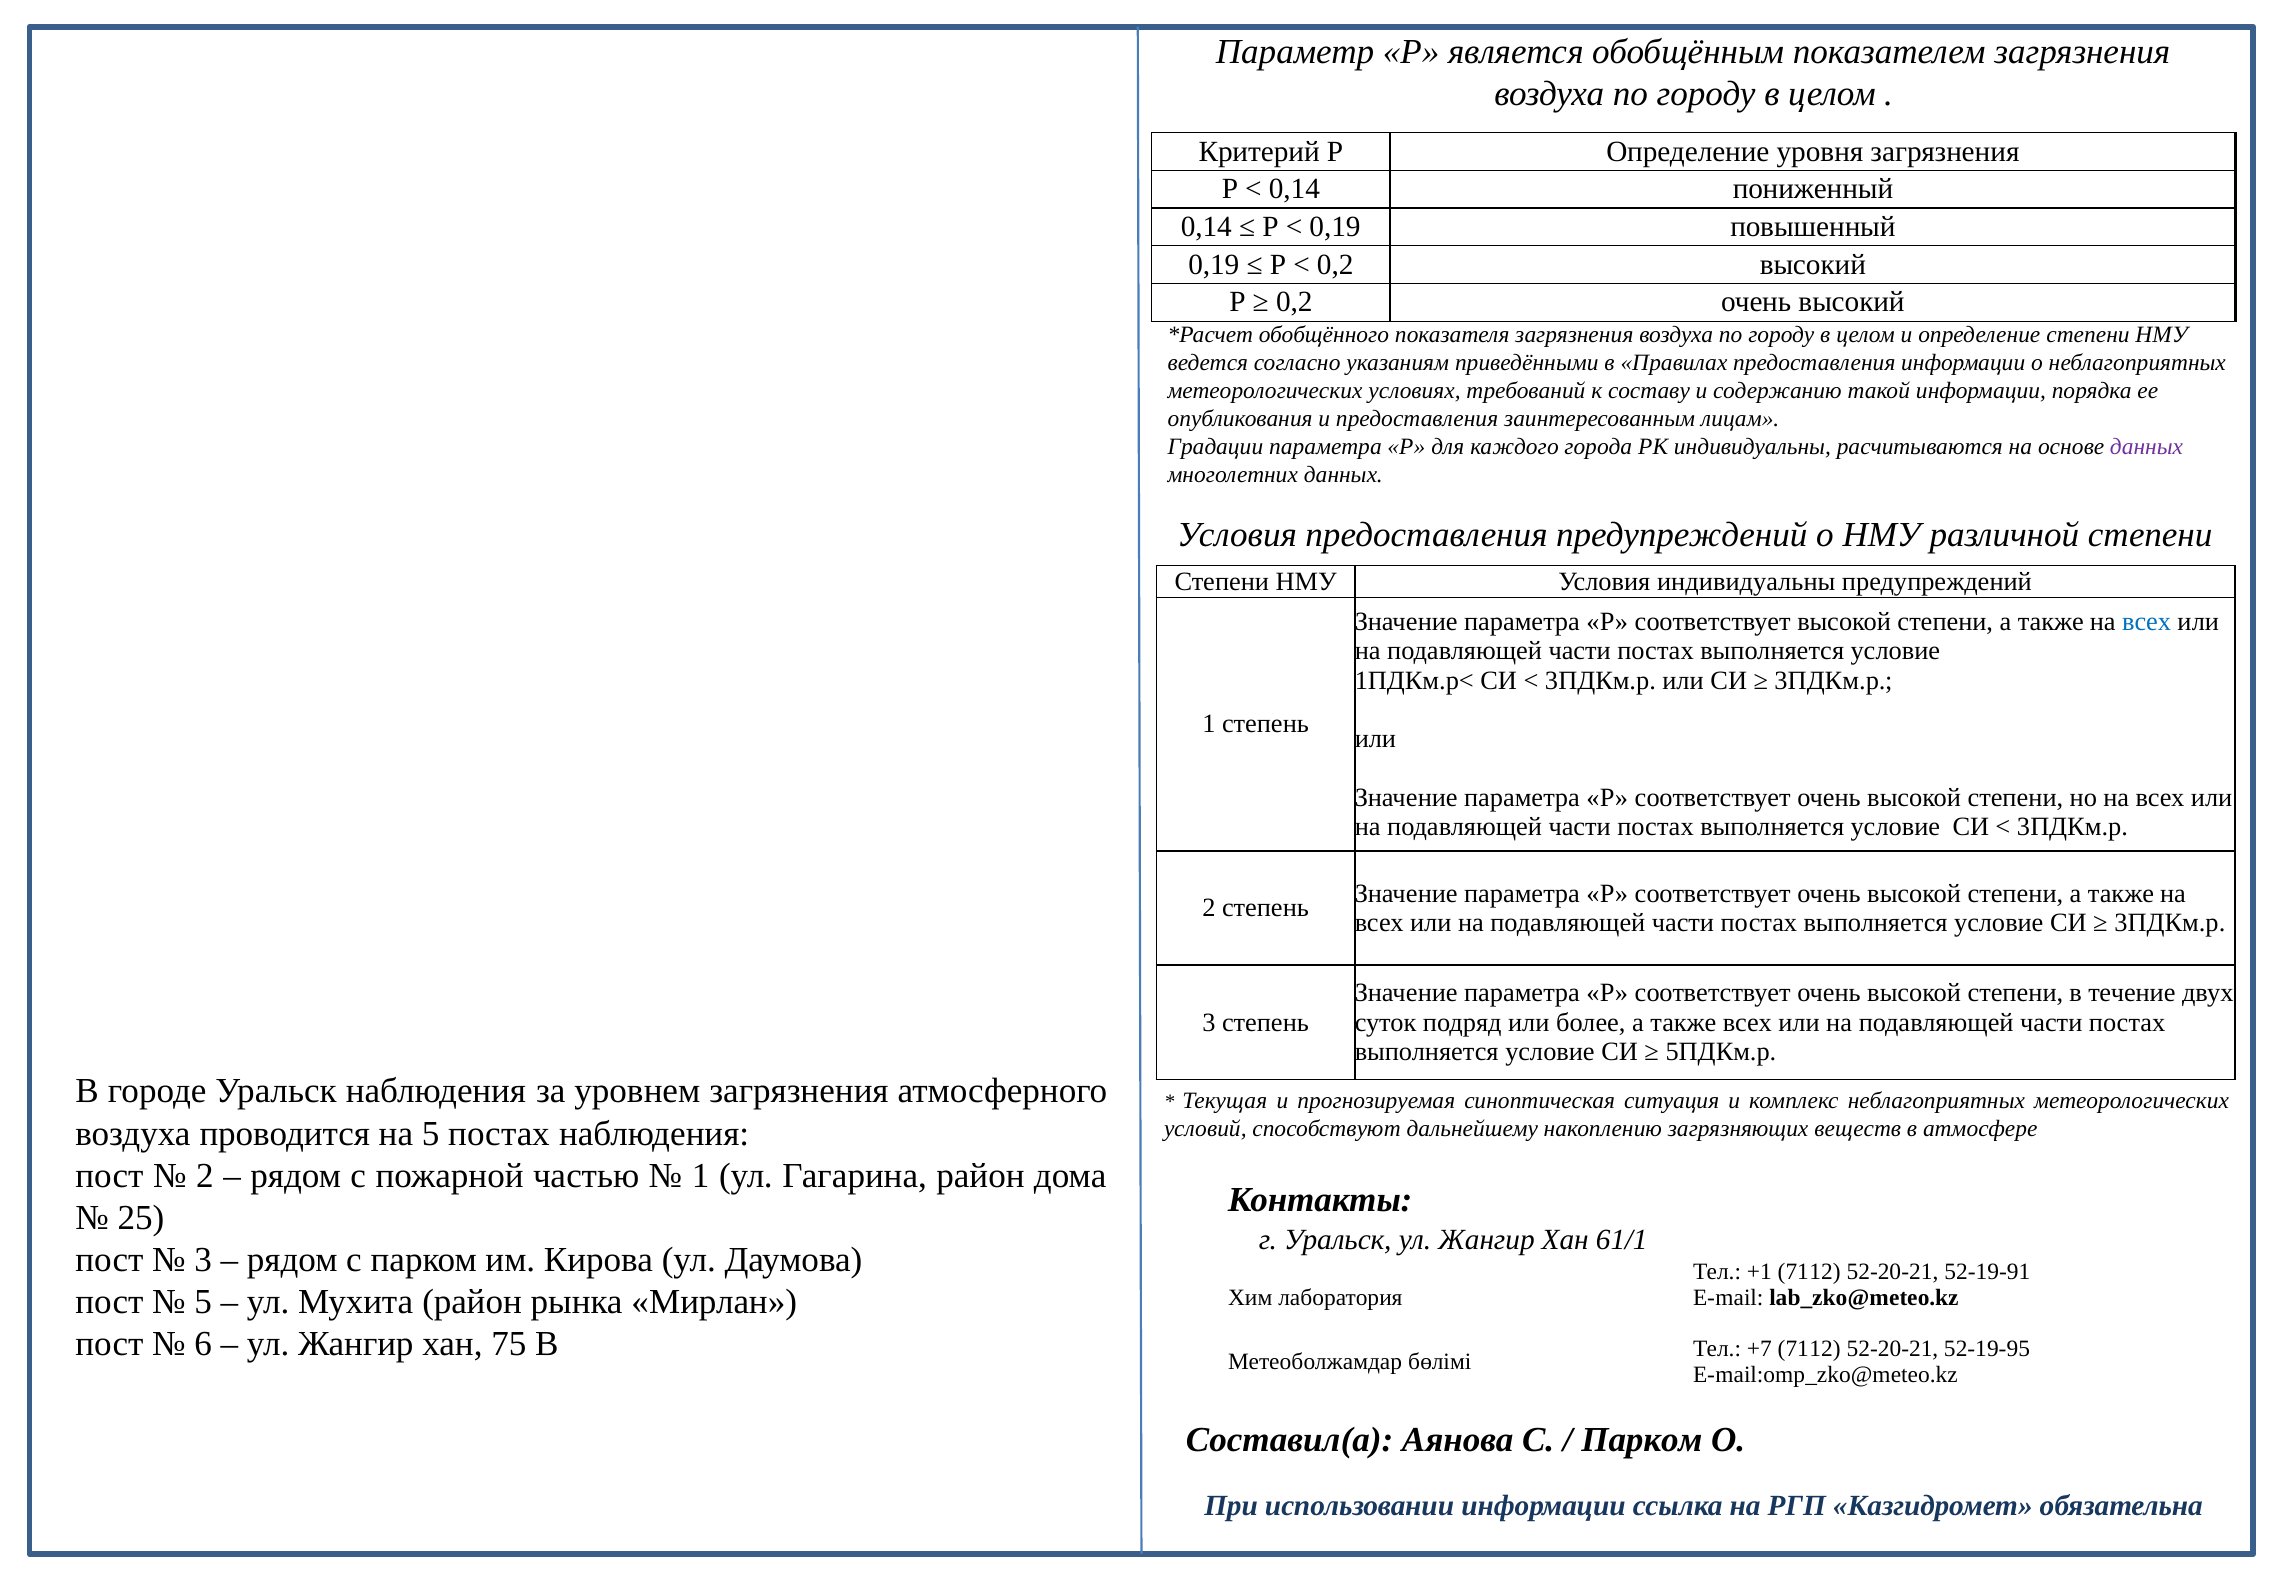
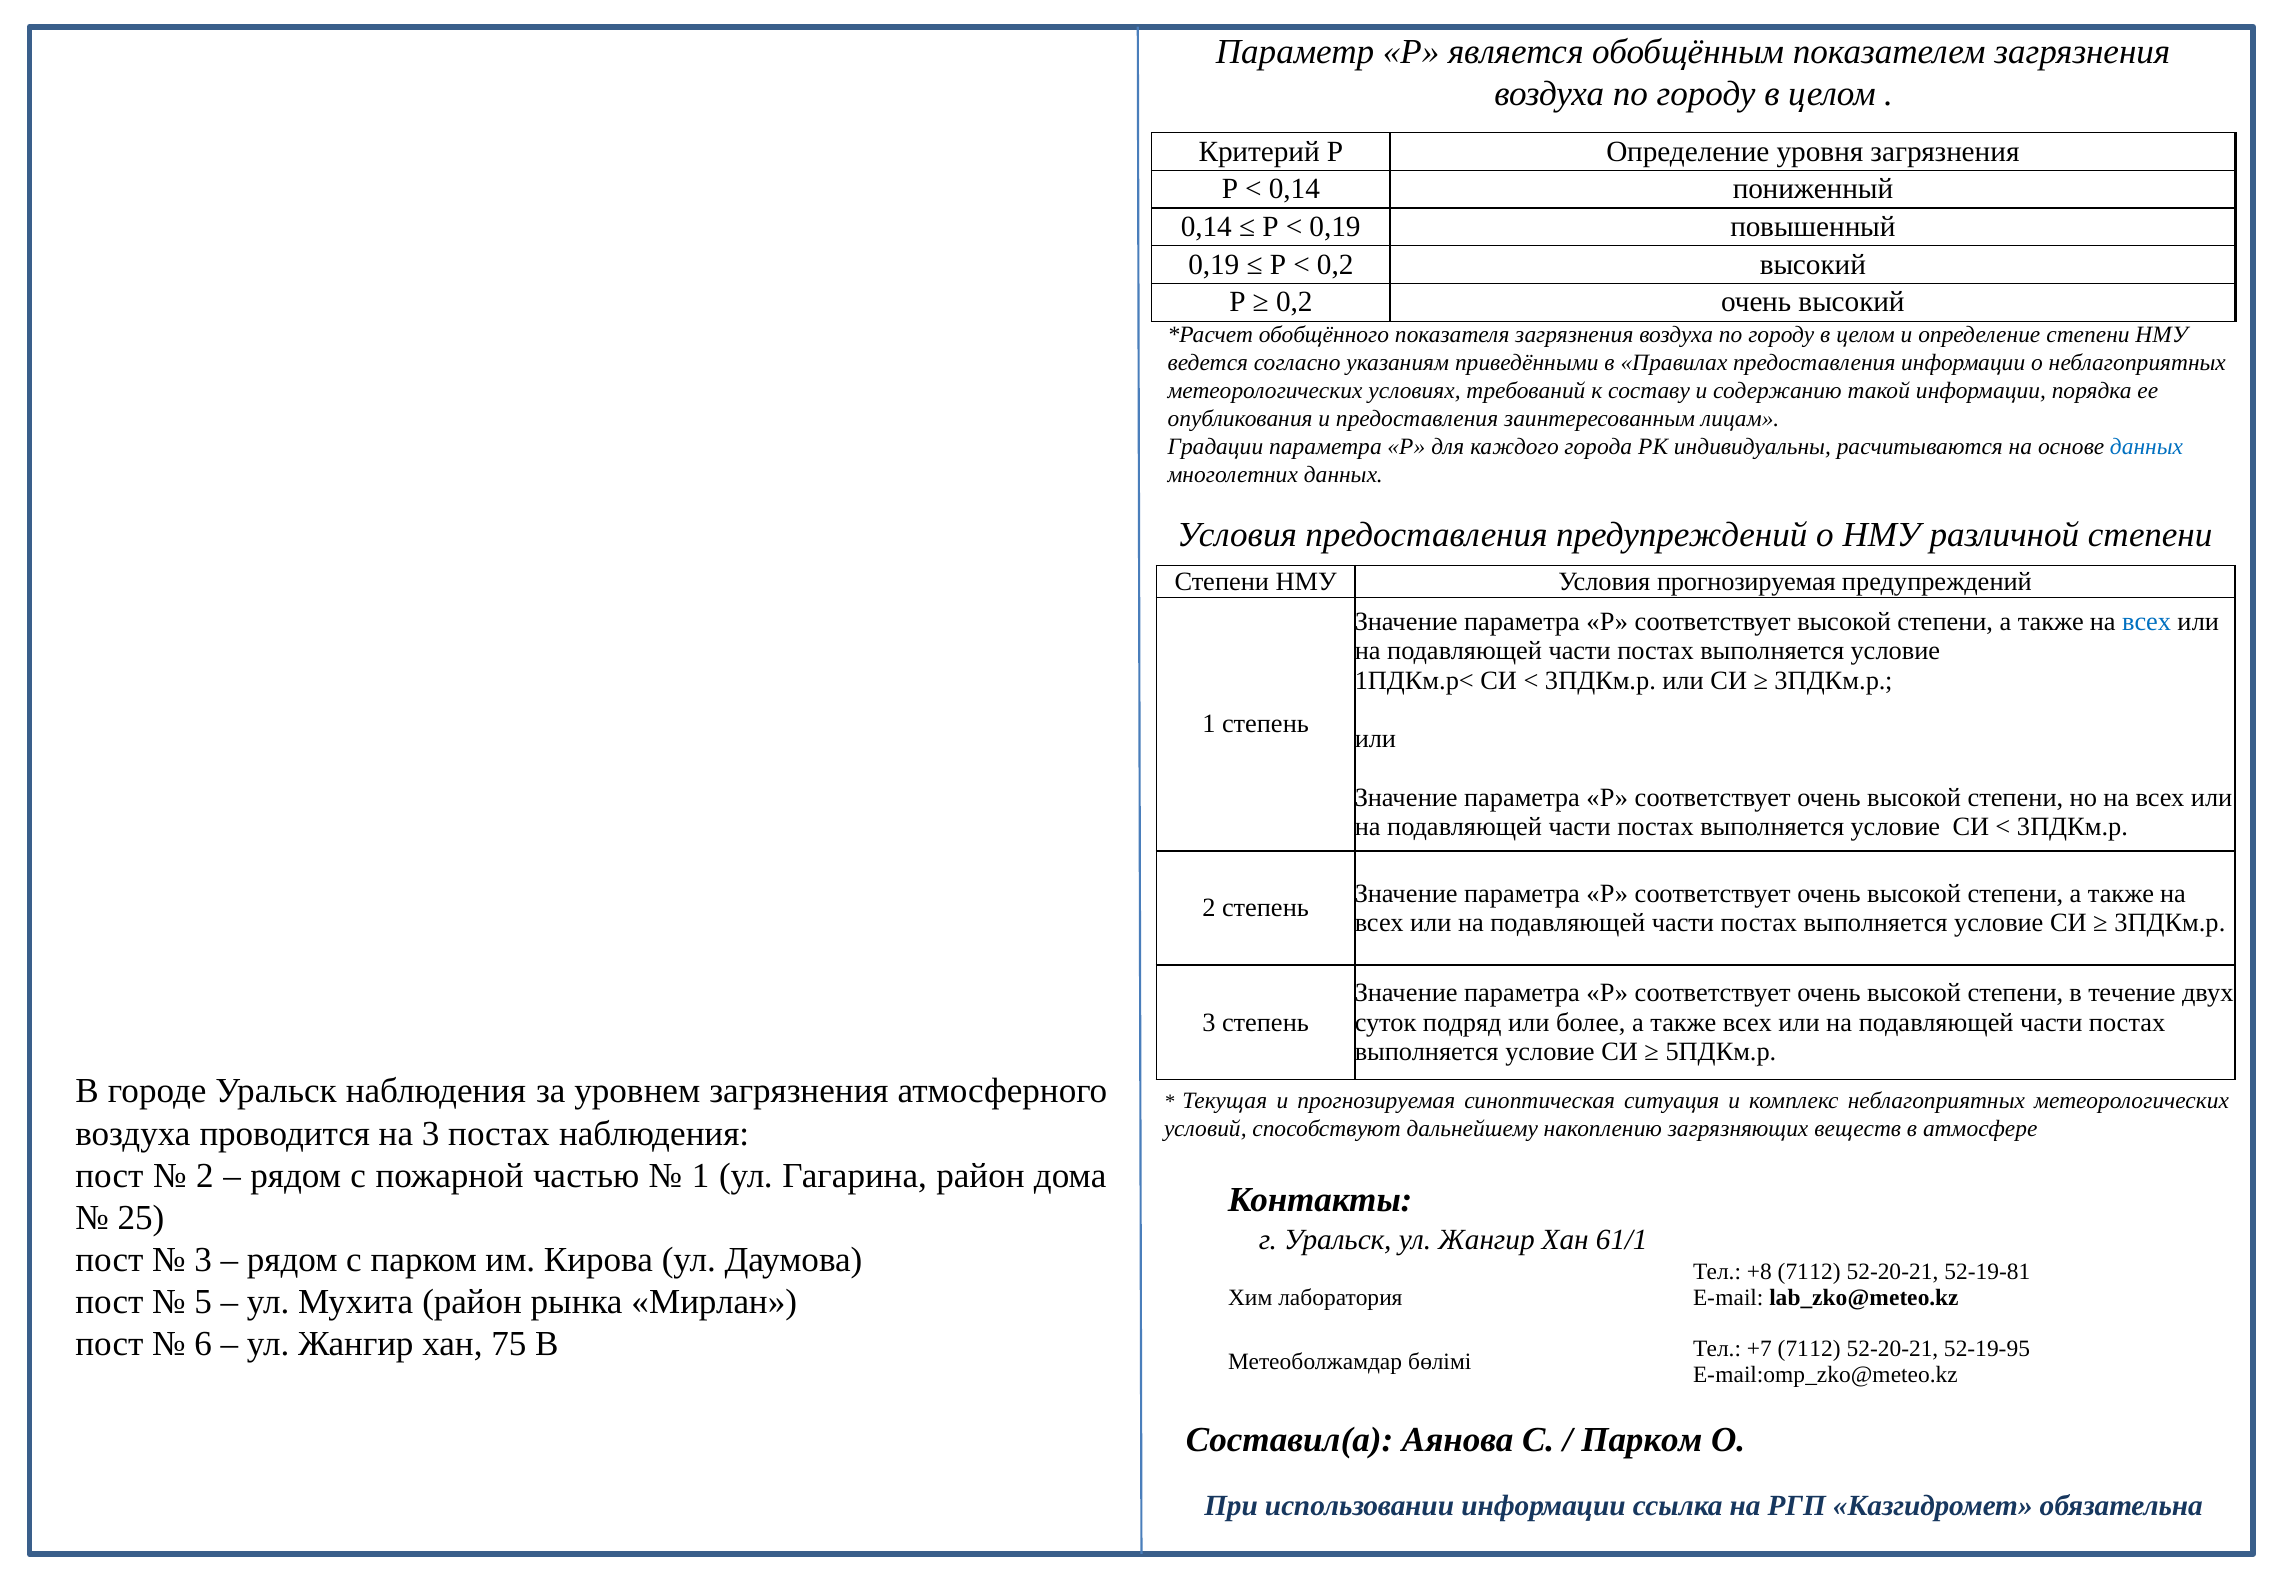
данных at (2147, 447) colour: purple -> blue
Условия индивидуальны: индивидуальны -> прогнозируемая
на 5: 5 -> 3
+1: +1 -> +8
52-19-91: 52-19-91 -> 52-19-81
